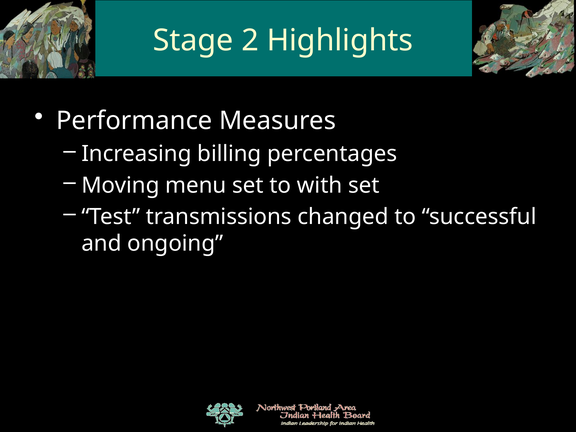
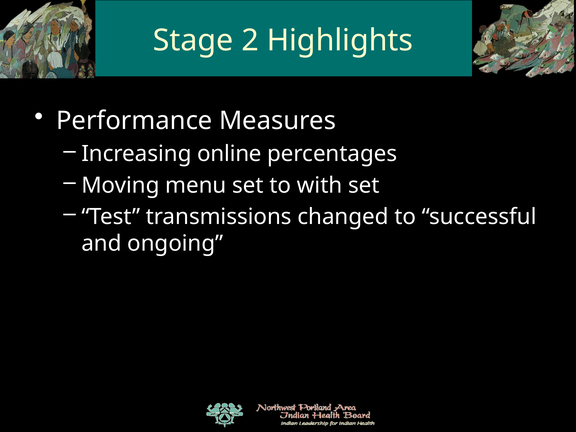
billing: billing -> online
